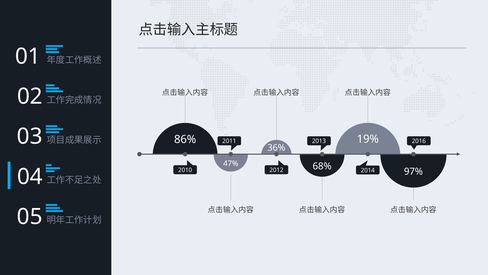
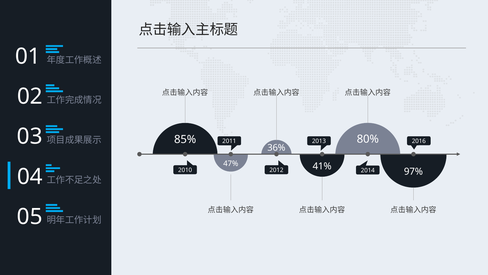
86%: 86% -> 85%
19%: 19% -> 80%
68%: 68% -> 41%
